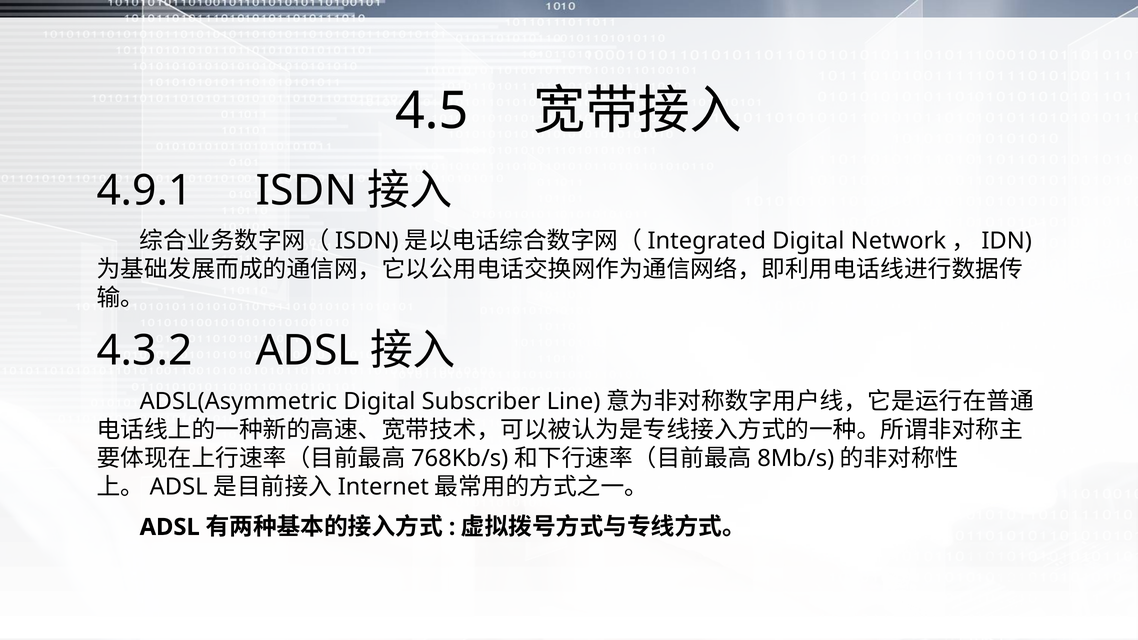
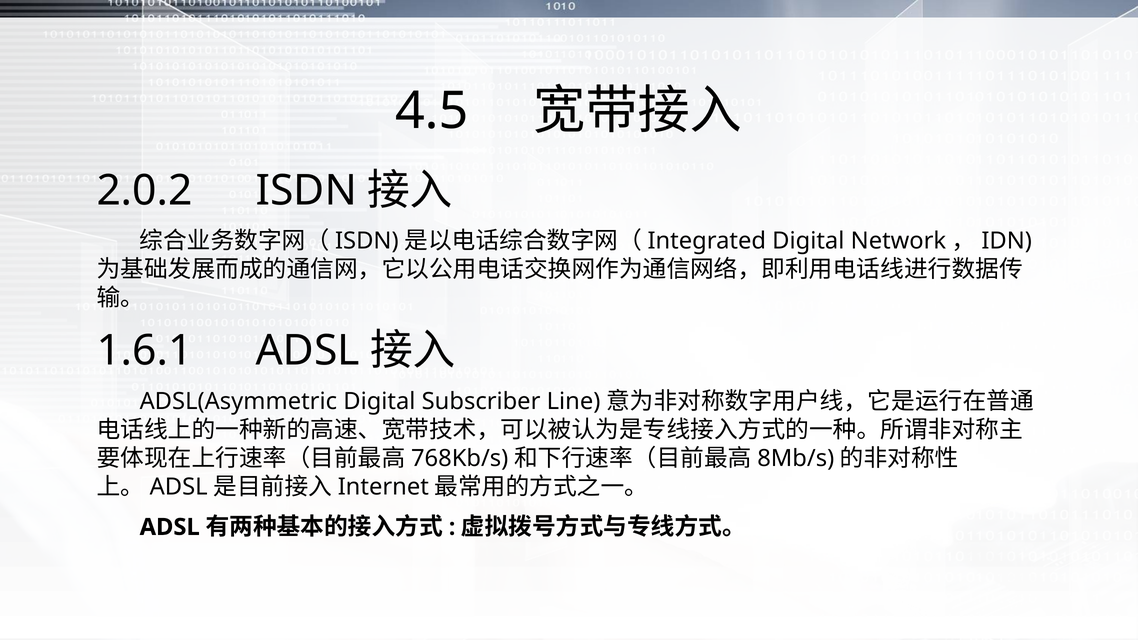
4.9.1: 4.9.1 -> 2.0.2
4.3.2: 4.3.2 -> 1.6.1
